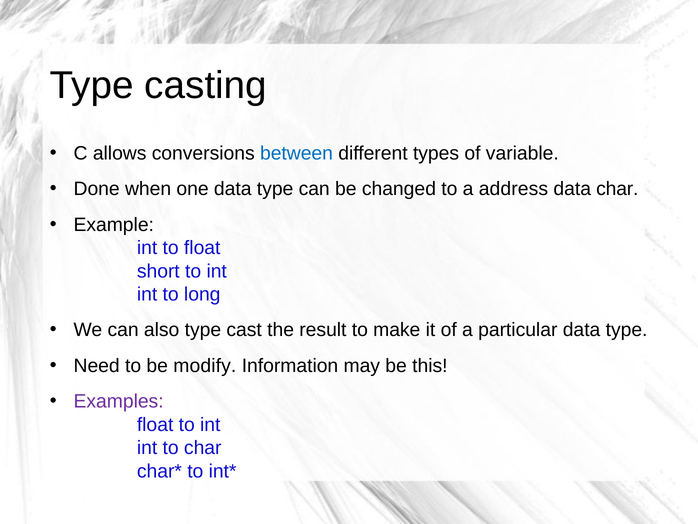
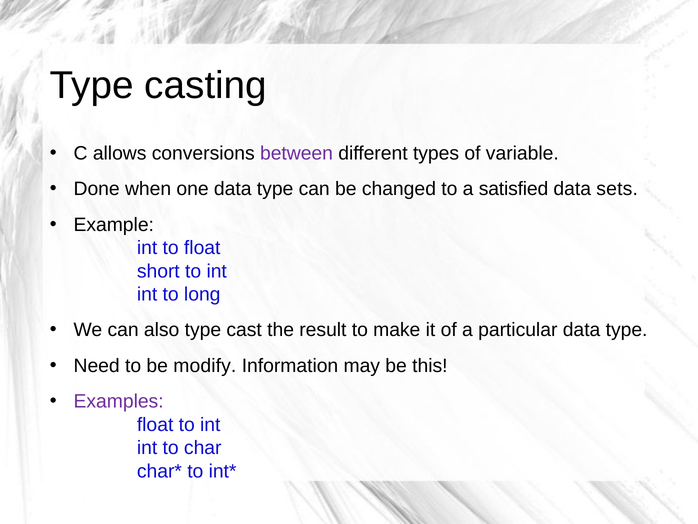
between colour: blue -> purple
address: address -> satisfied
data char: char -> sets
